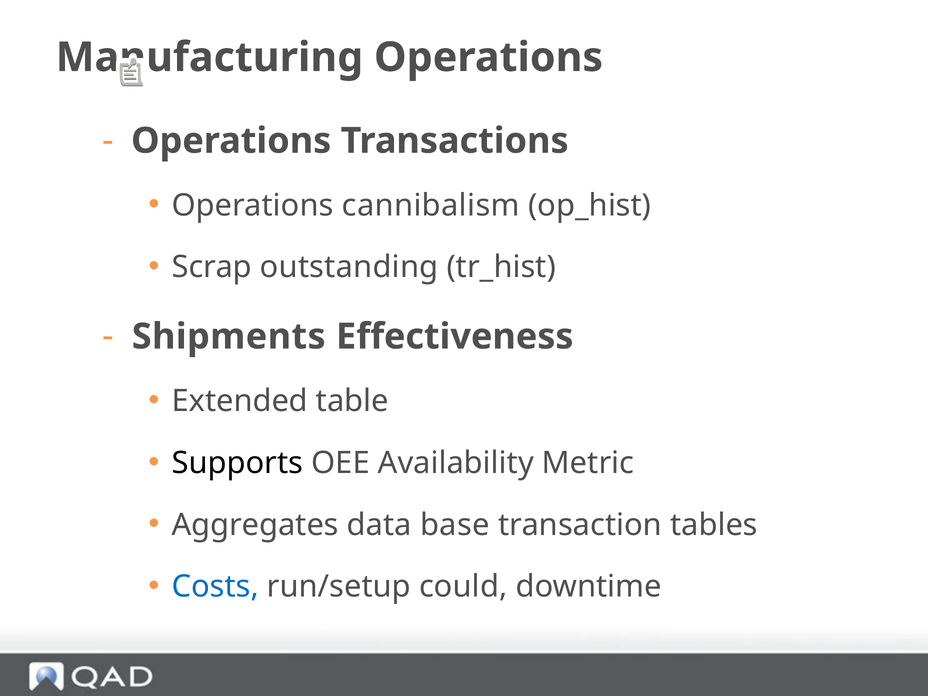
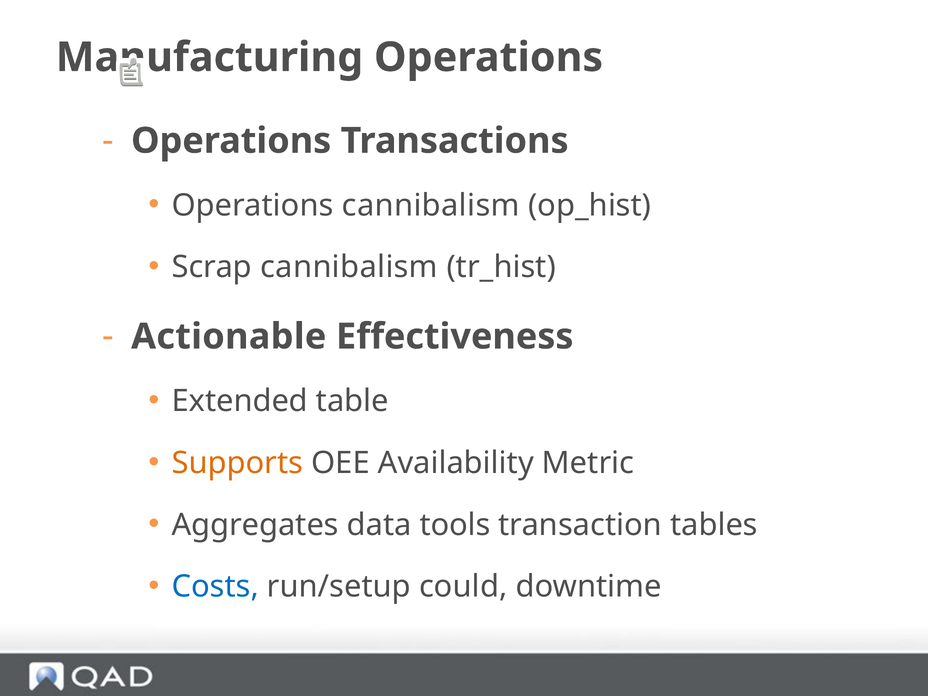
Scrap outstanding: outstanding -> cannibalism
Shipments: Shipments -> Actionable
Supports colour: black -> orange
base: base -> tools
